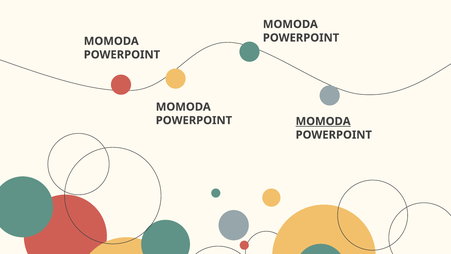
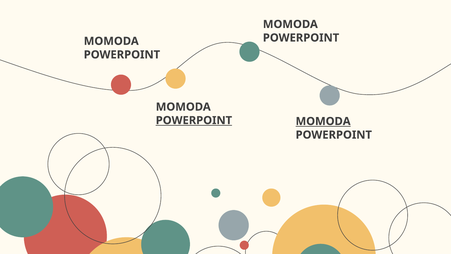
POWERPOINT at (194, 120) underline: none -> present
